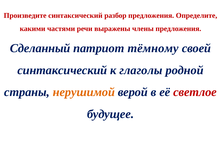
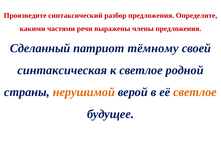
синтаксический at (62, 70): синтаксический -> синтаксическая
к глаголы: глаголы -> светлое
светлое at (195, 93) colour: red -> orange
